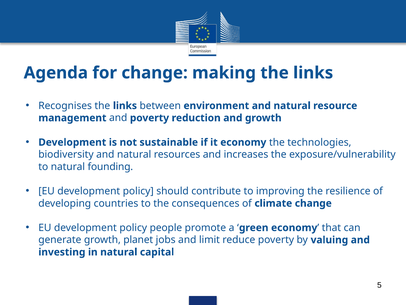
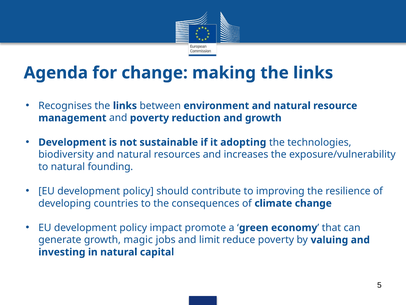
it economy: economy -> adopting
people: people -> impact
planet: planet -> magic
